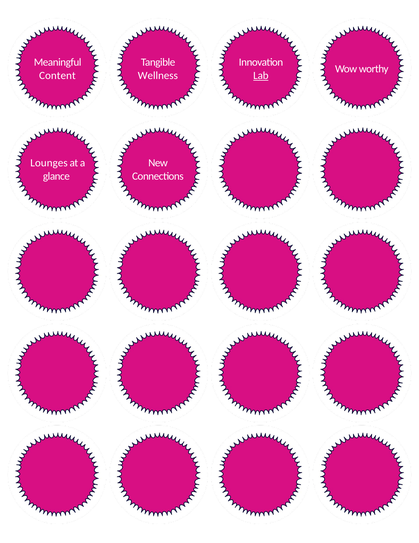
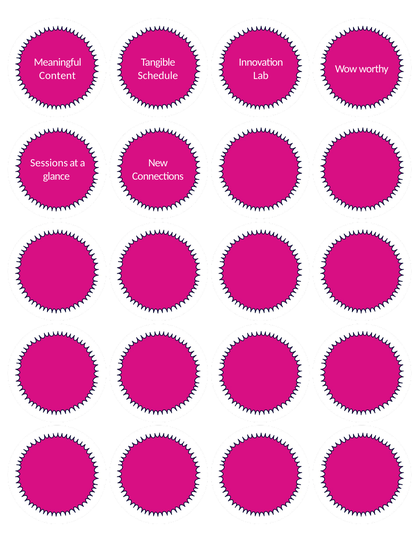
Wellness: Wellness -> Schedule
Lab underline: present -> none
Lounges: Lounges -> Sessions
